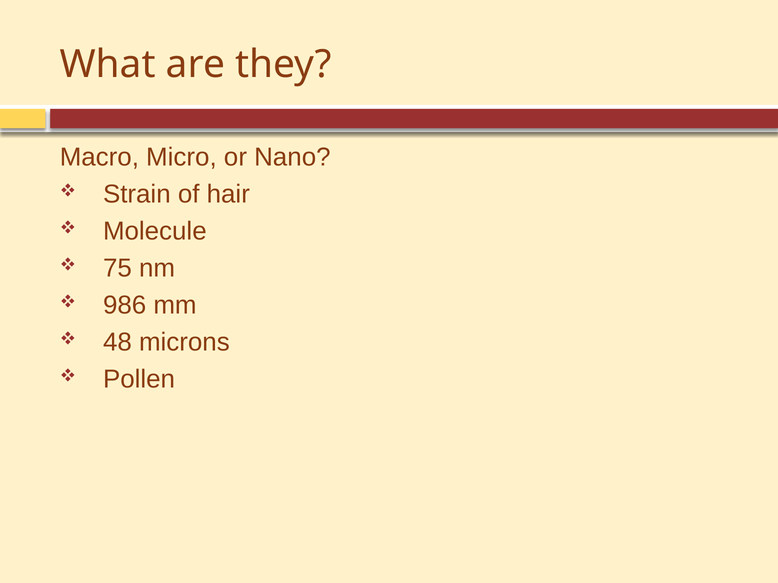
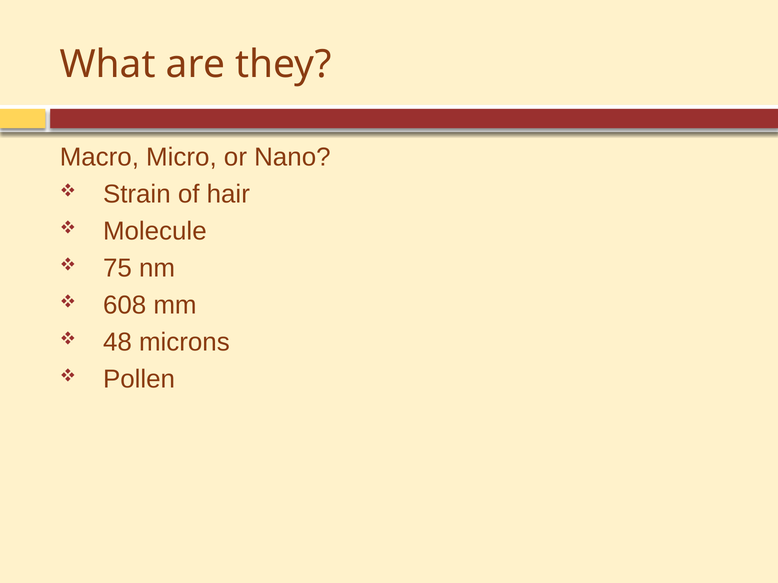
986: 986 -> 608
